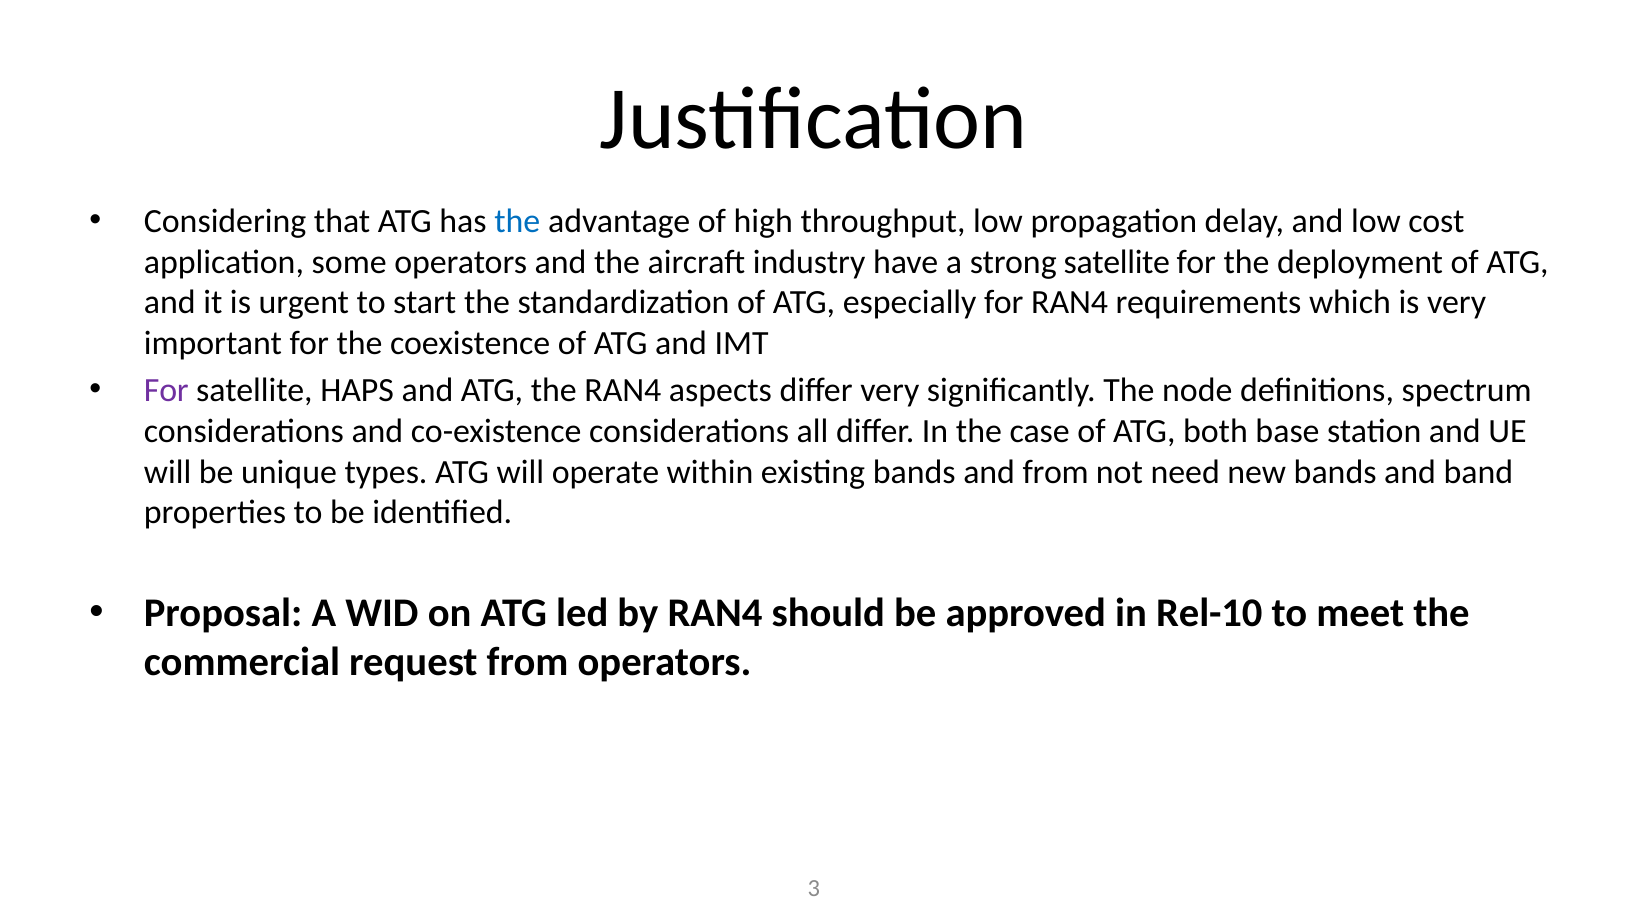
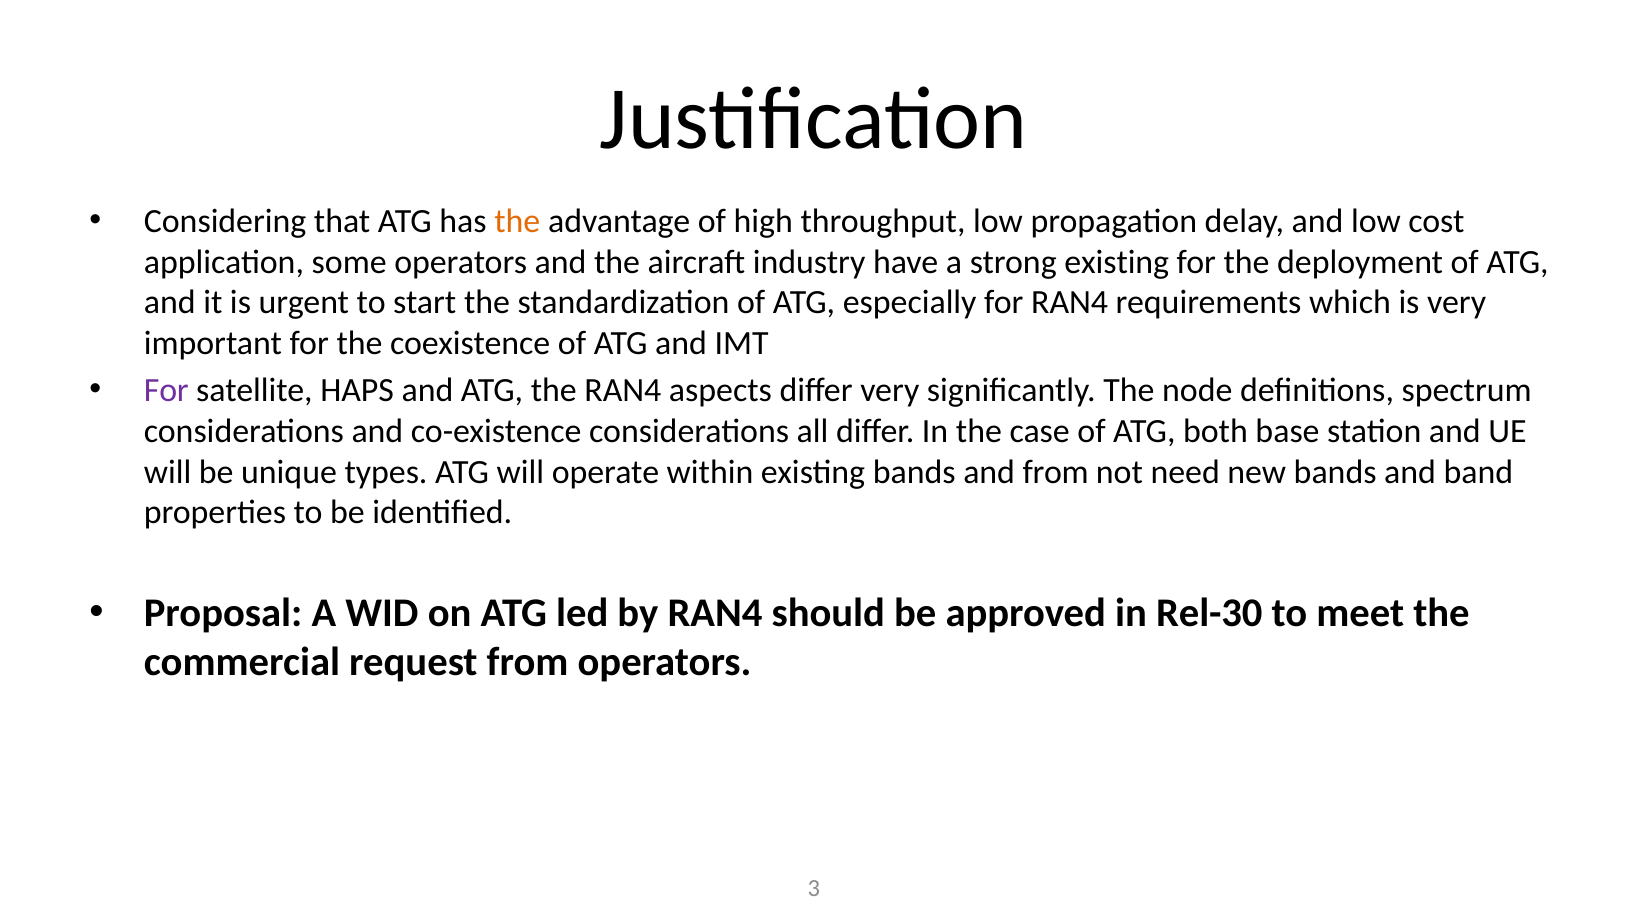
the at (517, 221) colour: blue -> orange
strong satellite: satellite -> existing
Rel-10: Rel-10 -> Rel-30
